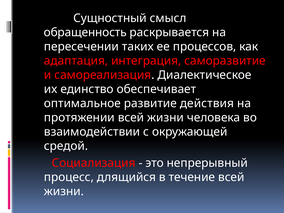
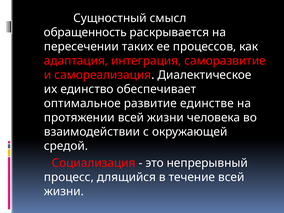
действия: действия -> единстве
